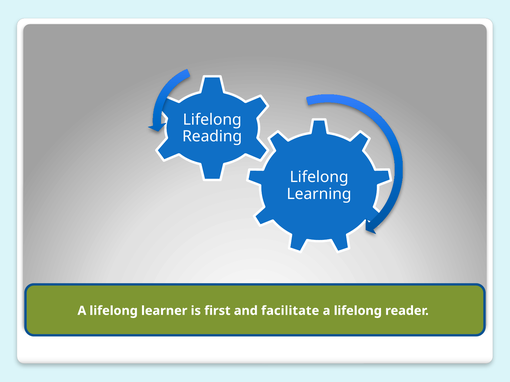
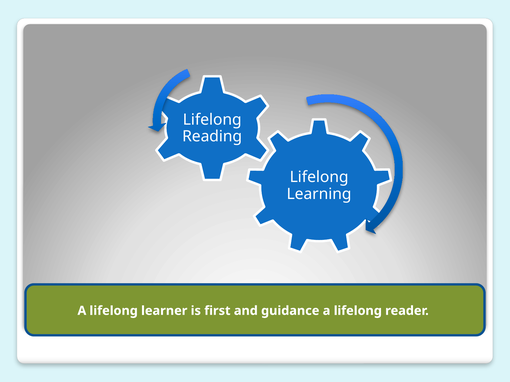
facilitate: facilitate -> guidance
